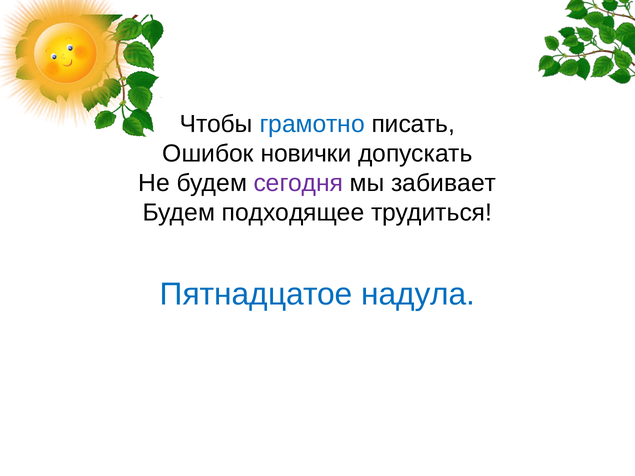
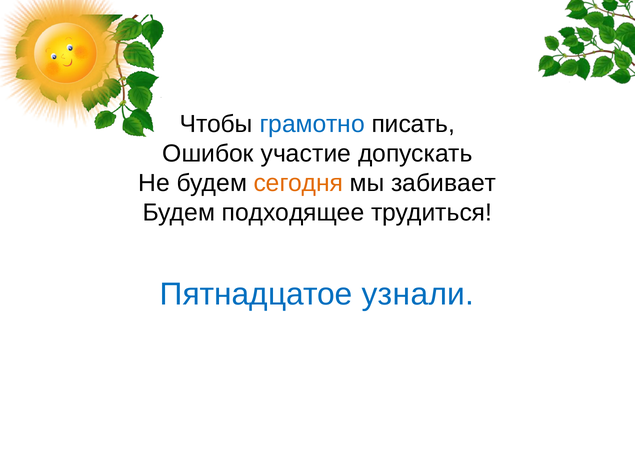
новички: новички -> участие
сегодня colour: purple -> orange
надула: надула -> узнали
